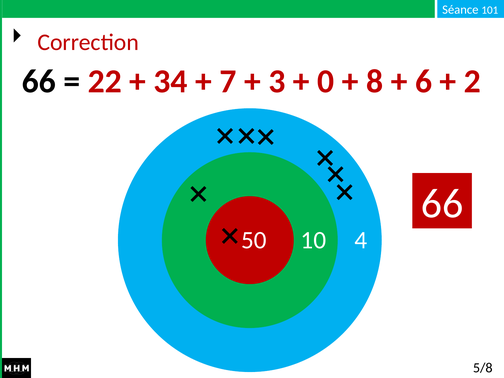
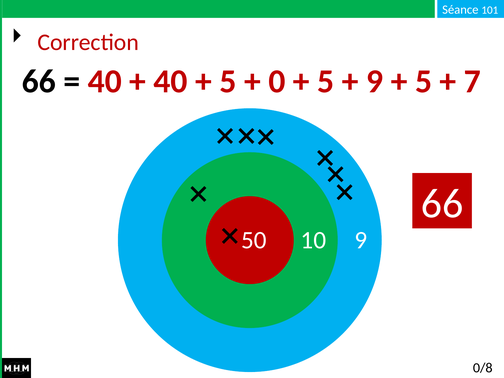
22 at (105, 81): 22 -> 40
34 at (171, 81): 34 -> 40
7 at (228, 81): 7 -> 5
3: 3 -> 0
0 at (326, 81): 0 -> 5
8 at (375, 81): 8 -> 9
6 at (424, 81): 6 -> 5
2: 2 -> 7
10 4: 4 -> 9
5/8: 5/8 -> 0/8
